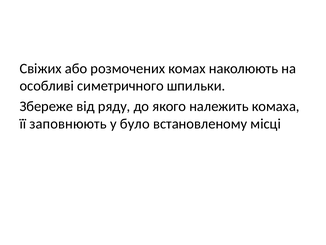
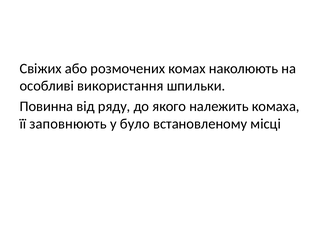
симетричного: симетричного -> використання
Збереже: Збереже -> Повинна
